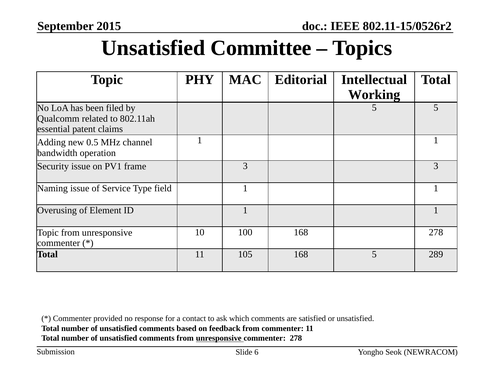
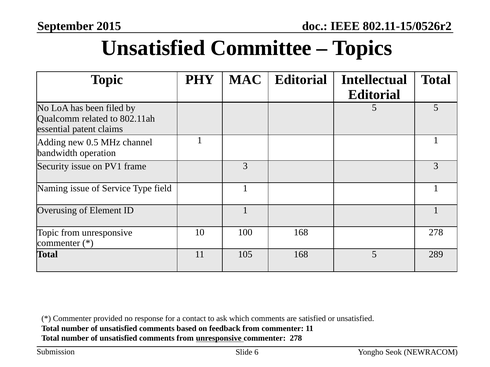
Working at (374, 95): Working -> Editorial
